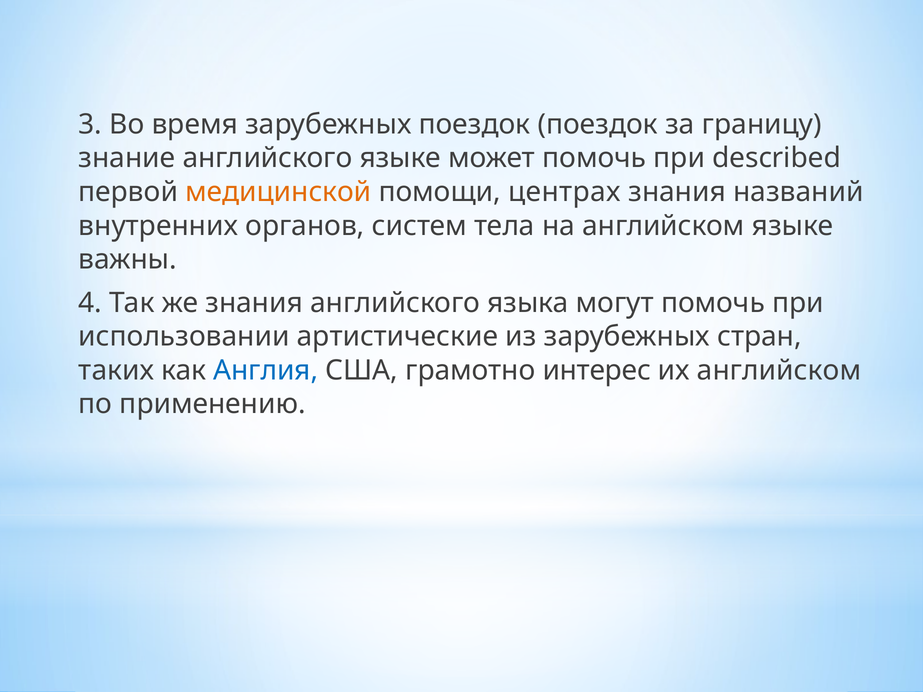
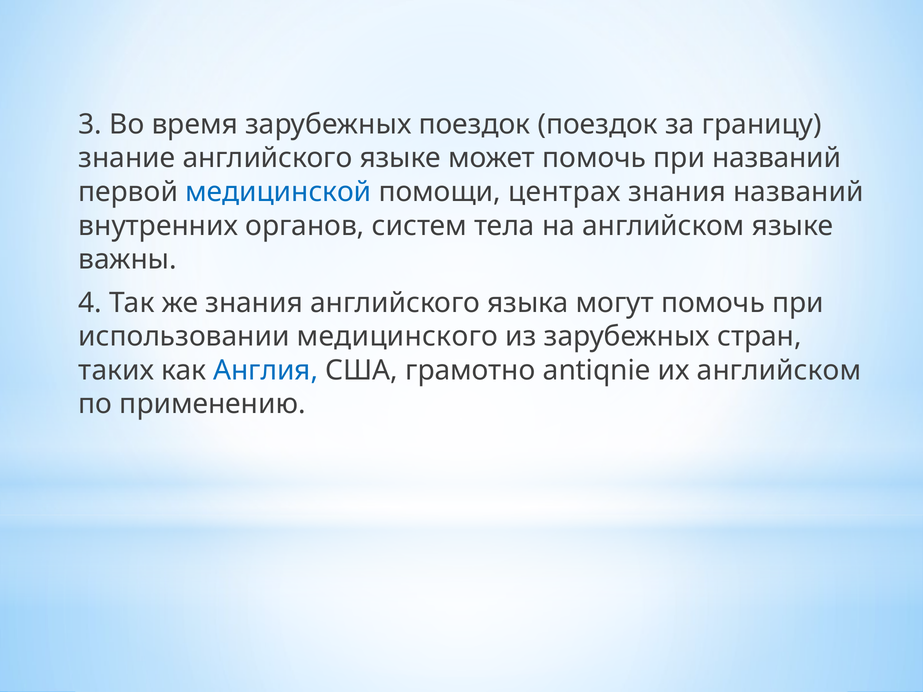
при described: described -> названий
медицинской colour: orange -> blue
артистические: артистические -> медицинского
интерес: интерес -> antiqnie
